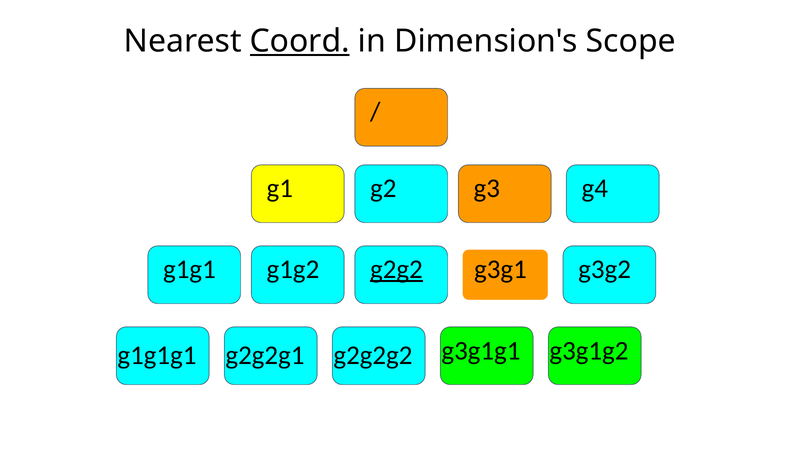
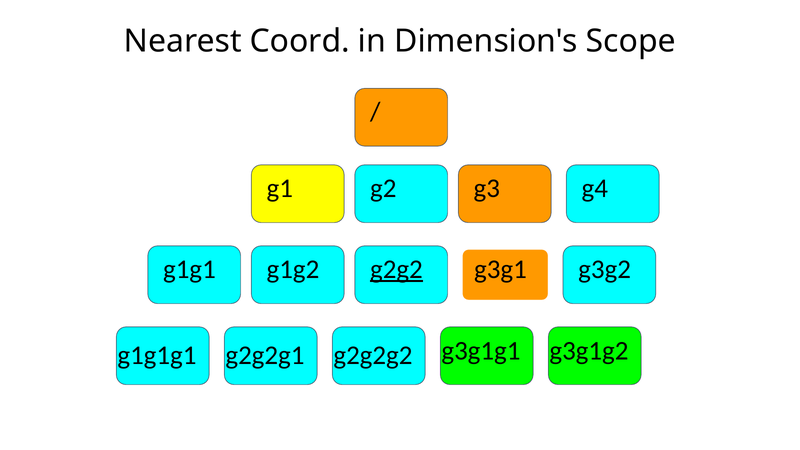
Coord underline: present -> none
